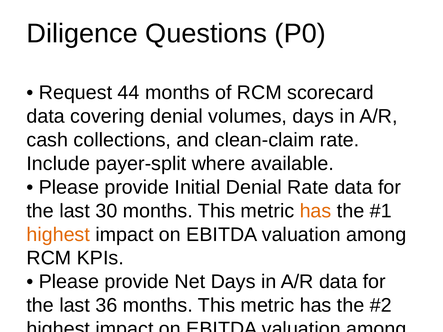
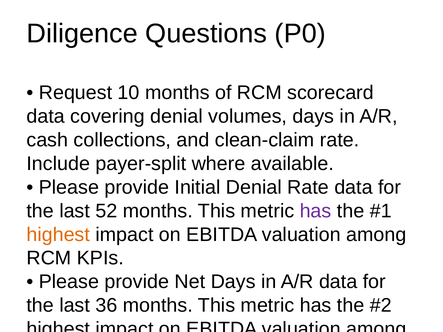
44: 44 -> 10
30: 30 -> 52
has at (316, 211) colour: orange -> purple
